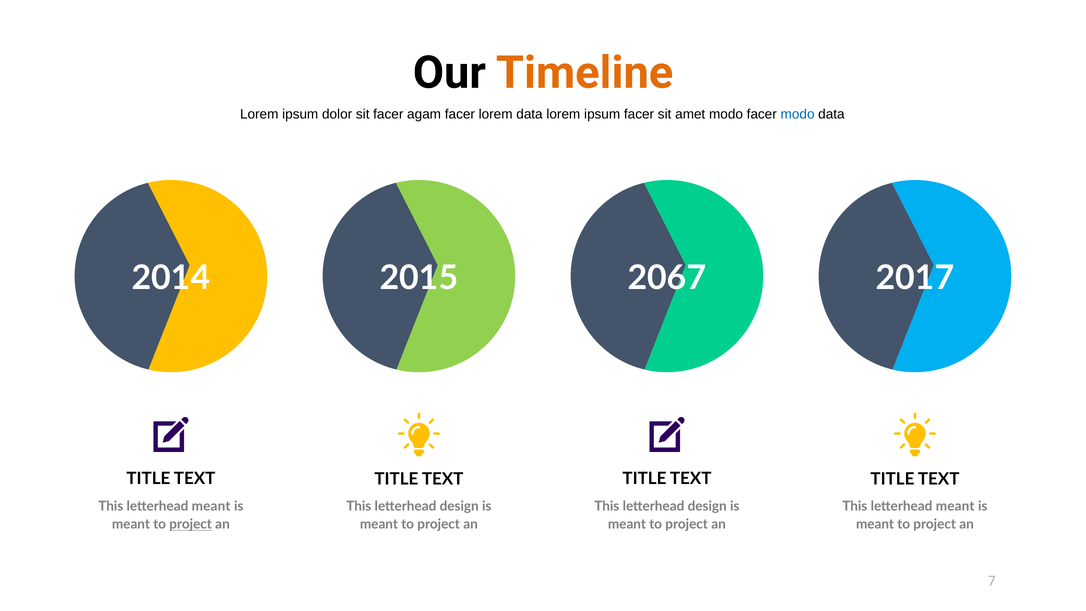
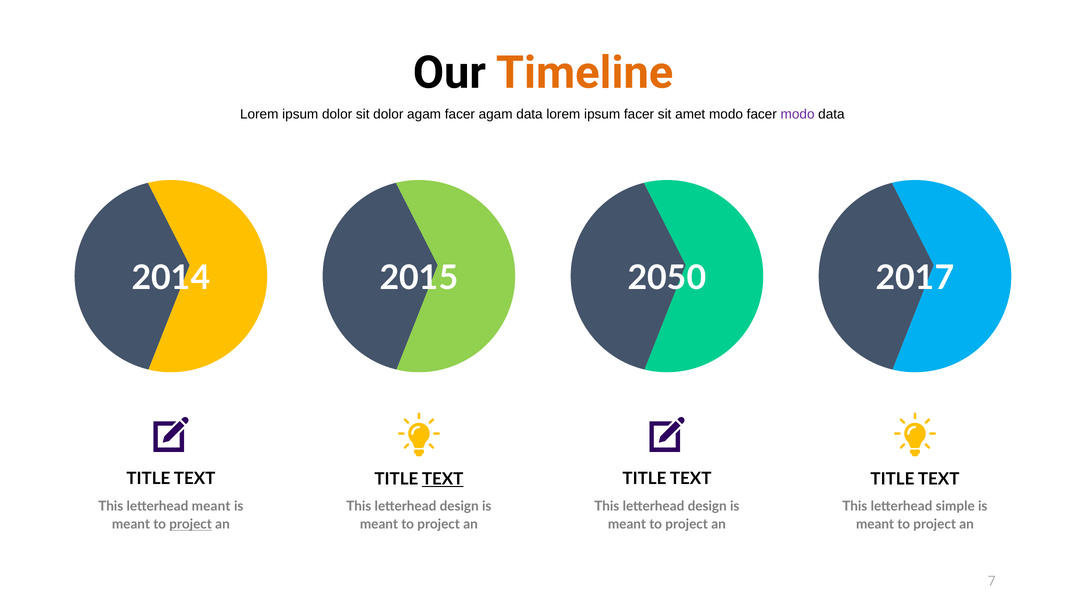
sit facer: facer -> dolor
facer lorem: lorem -> agam
modo at (798, 114) colour: blue -> purple
2067: 2067 -> 2050
TEXT at (443, 479) underline: none -> present
meant at (955, 506): meant -> simple
